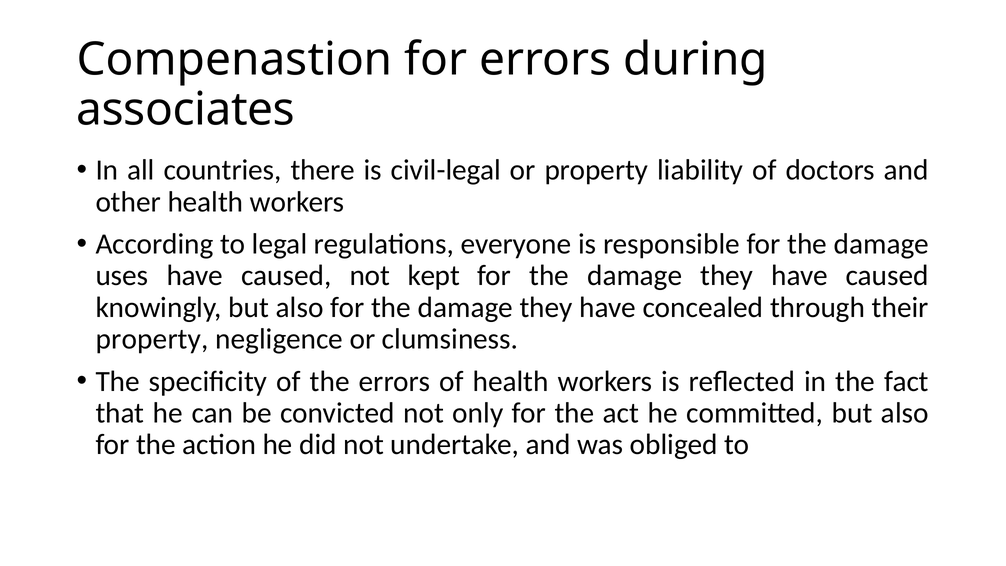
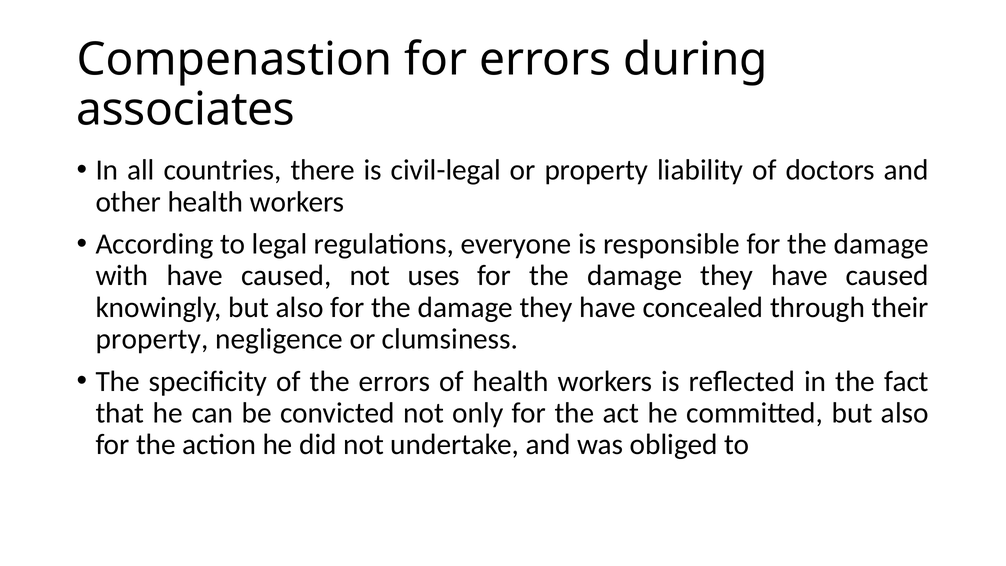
uses: uses -> with
kept: kept -> uses
